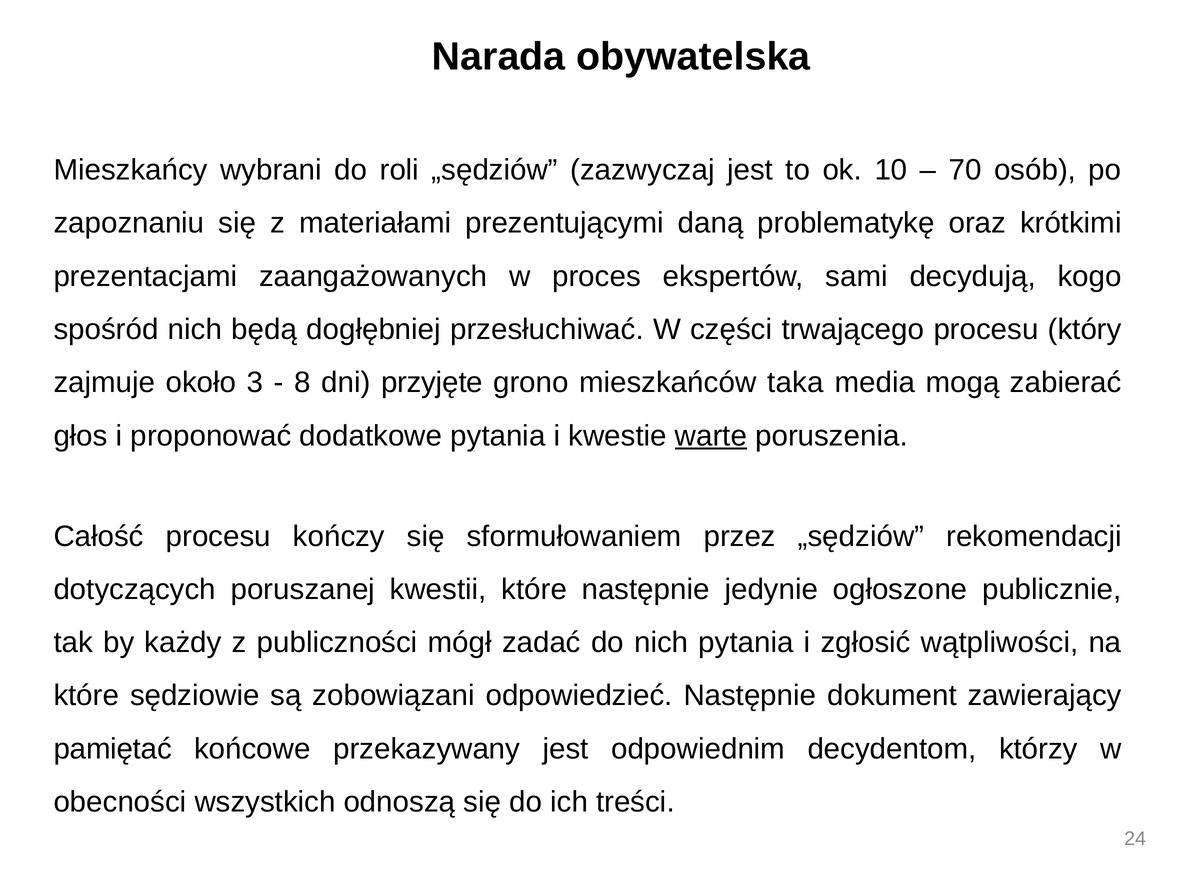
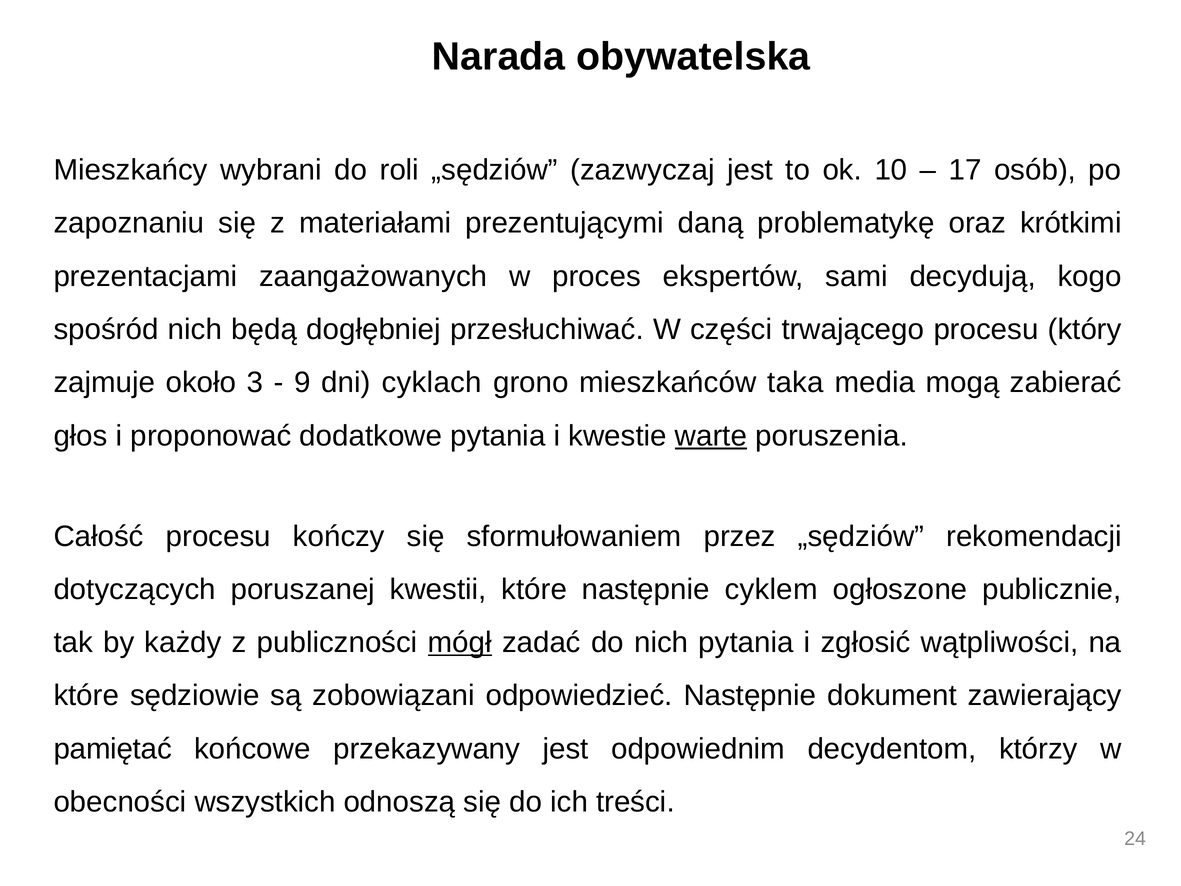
70: 70 -> 17
8: 8 -> 9
przyjęte: przyjęte -> cyklach
jedynie: jedynie -> cyklem
mógł underline: none -> present
